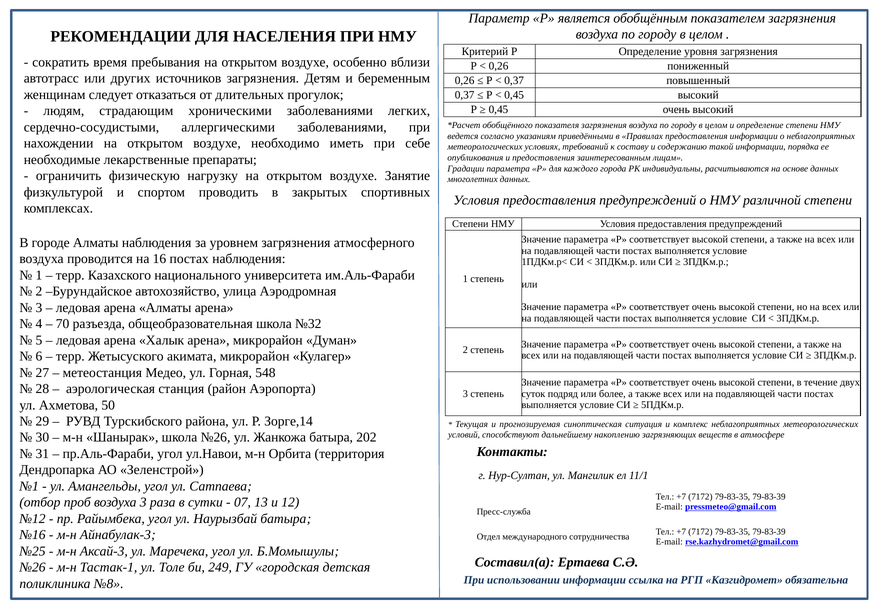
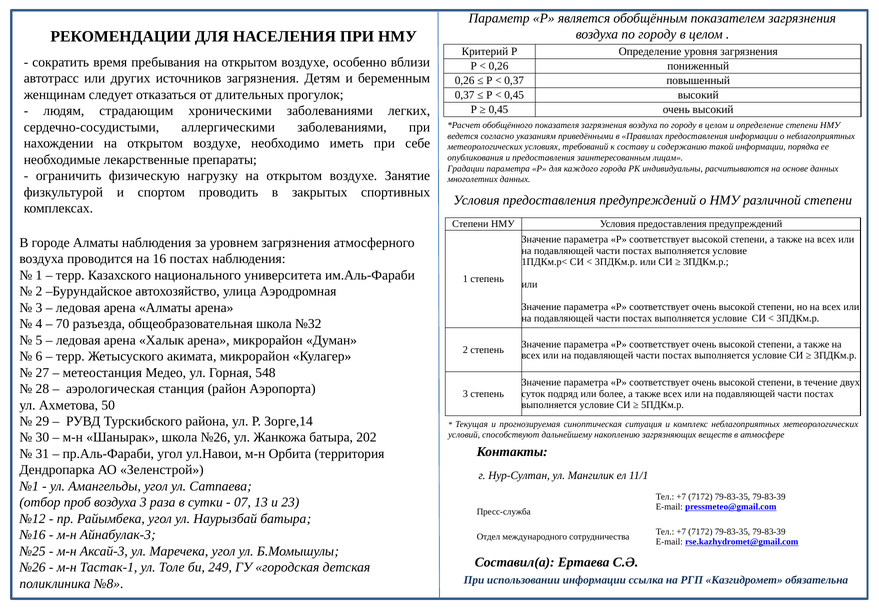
12: 12 -> 23
